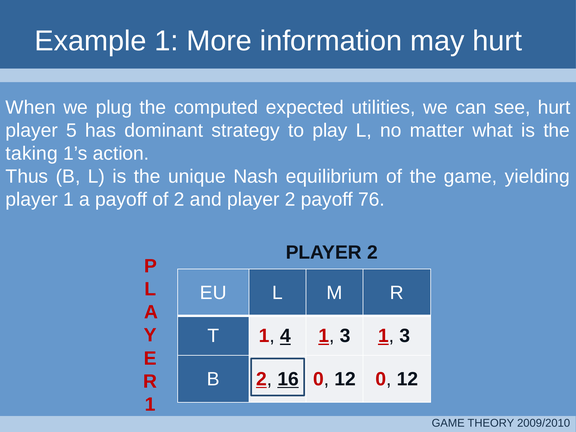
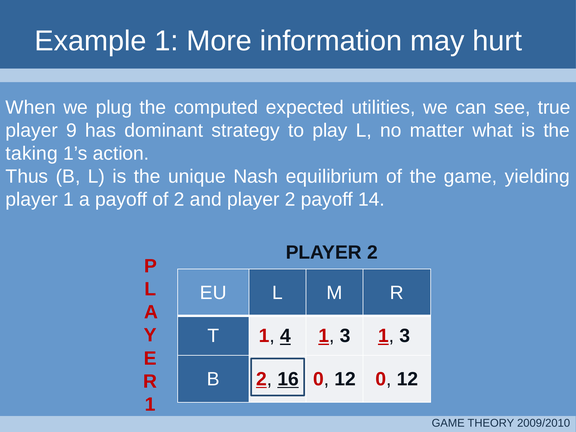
see hurt: hurt -> true
5: 5 -> 9
76: 76 -> 14
